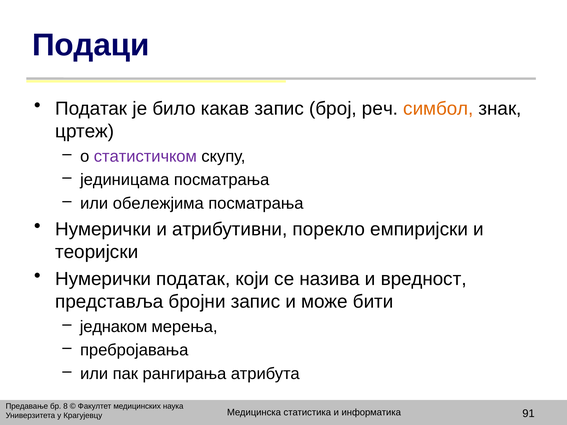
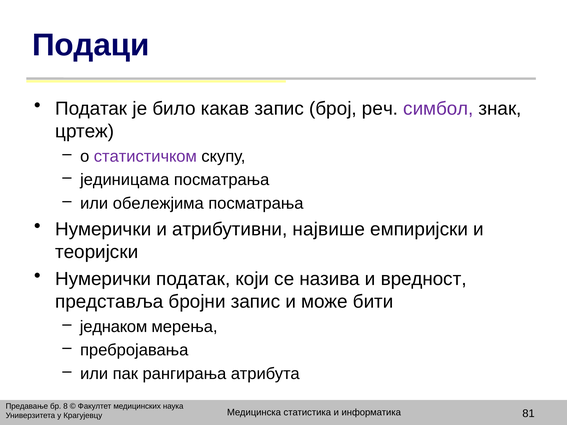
симбол colour: orange -> purple
порекло: порекло -> највише
91: 91 -> 81
